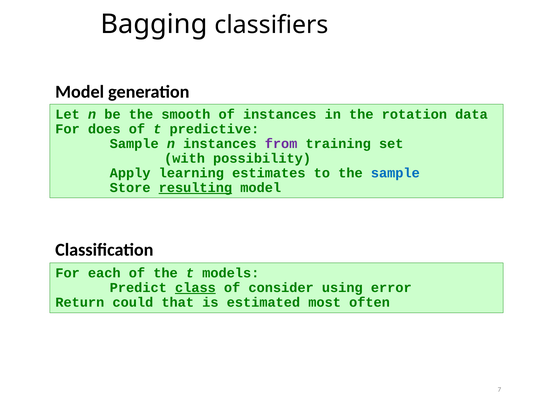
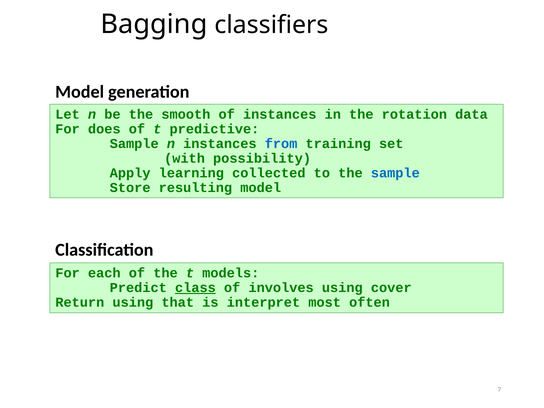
from colour: purple -> blue
estimates: estimates -> collected
resulting underline: present -> none
consider: consider -> involves
error: error -> cover
Return could: could -> using
estimated: estimated -> interpret
